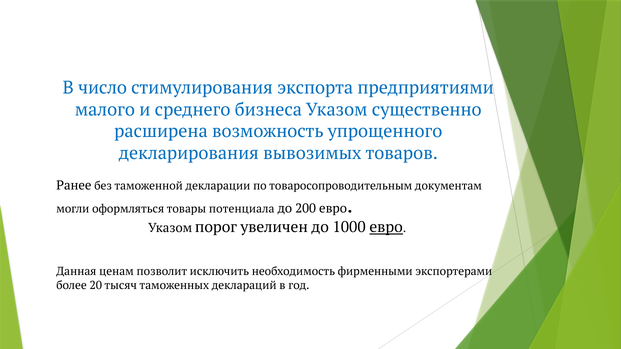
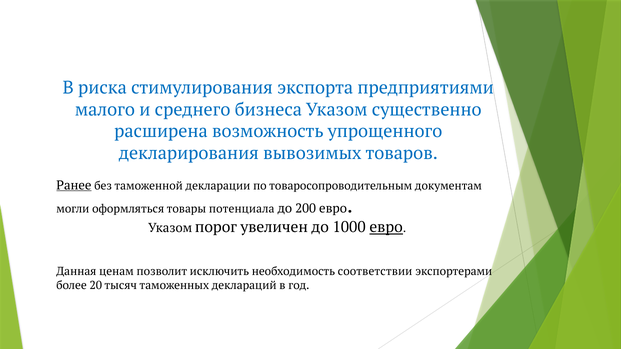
число: число -> риска
Ранее underline: none -> present
фирменными: фирменными -> соответствии
